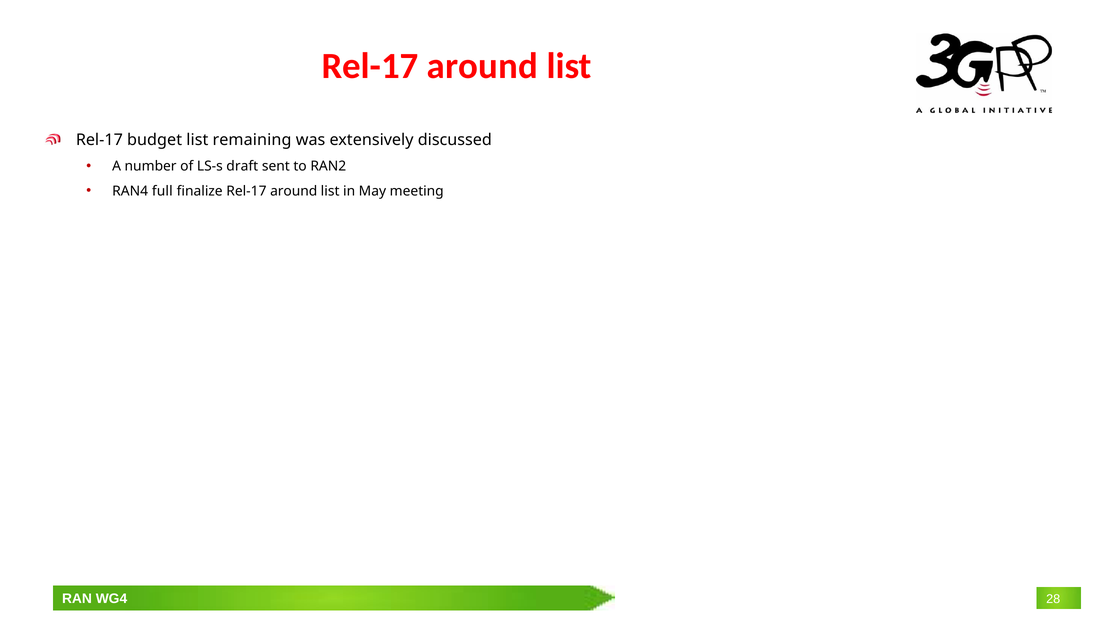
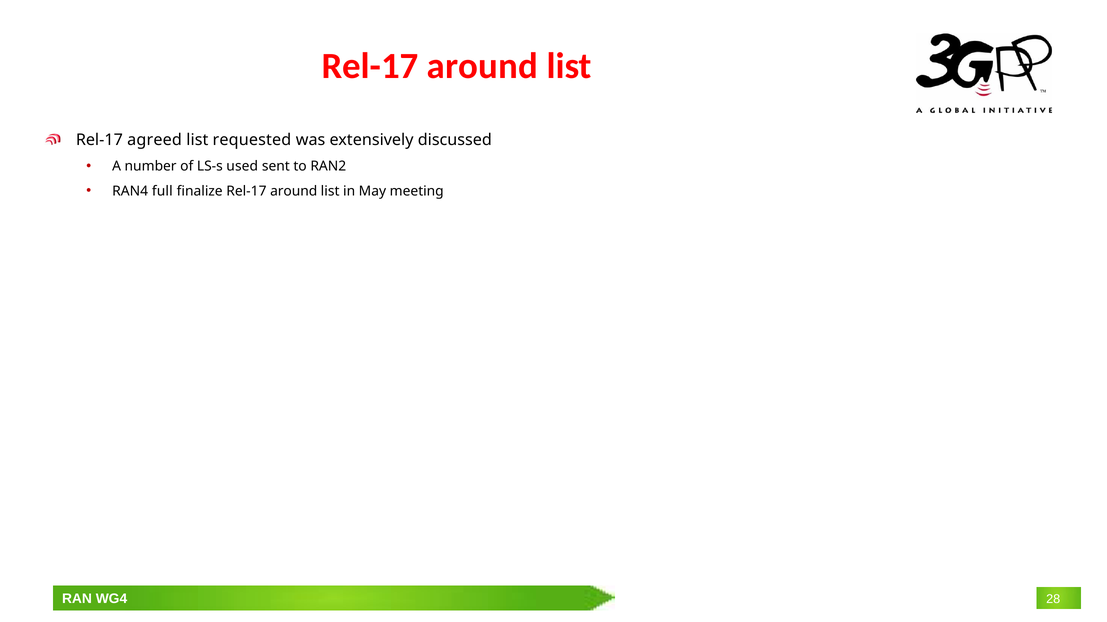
budget: budget -> agreed
remaining: remaining -> requested
draft: draft -> used
